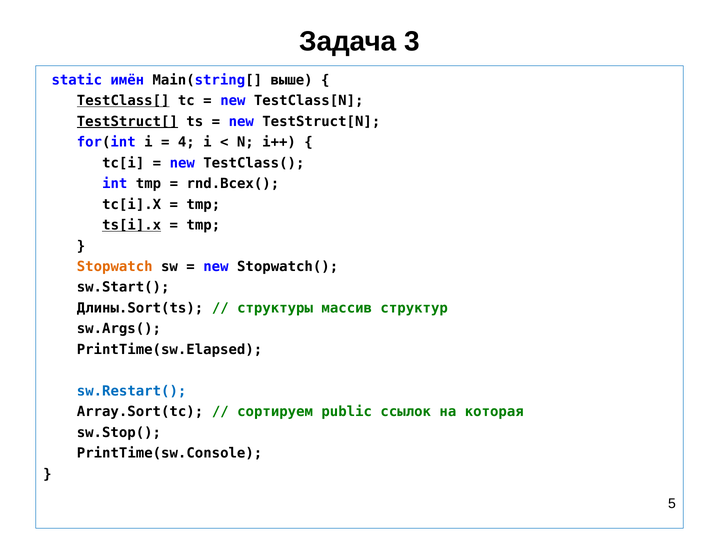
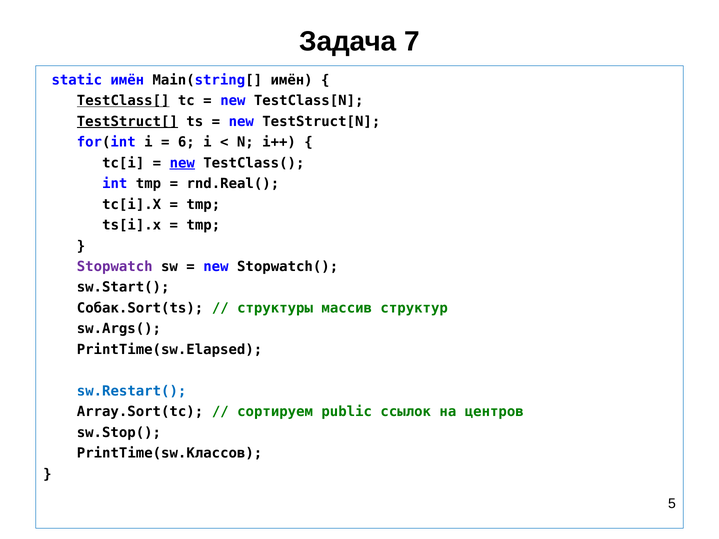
3: 3 -> 7
Main(string[ выше: выше -> имён
4: 4 -> 6
new at (182, 163) underline: none -> present
rnd.Всех(: rnd.Всех( -> rnd.Real(
ts[i].x underline: present -> none
Stopwatch colour: orange -> purple
Длины.Sort(ts: Длины.Sort(ts -> Собак.Sort(ts
которая: которая -> центров
PrintTime(sw.Console: PrintTime(sw.Console -> PrintTime(sw.Классов
